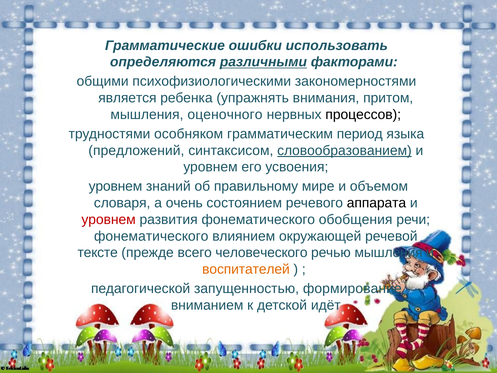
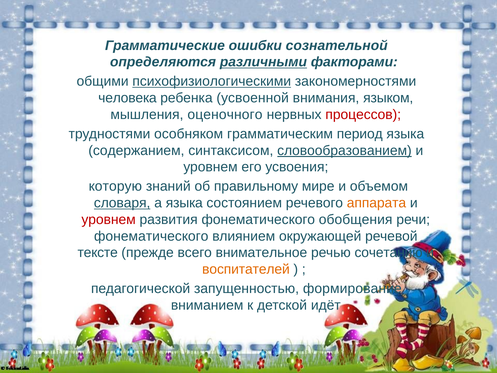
использовать: использовать -> сознательной
психофизиологическими underline: none -> present
является: является -> человека
упражнять: упражнять -> усвоенной
притом: притом -> языком
процессов colour: black -> red
предложений: предложений -> содержанием
уровнем at (115, 186): уровнем -> которую
словаря underline: none -> present
а очень: очень -> языка
аппарата colour: black -> orange
человеческого: человеческого -> внимательное
речью мышления: мышления -> сочетанию
